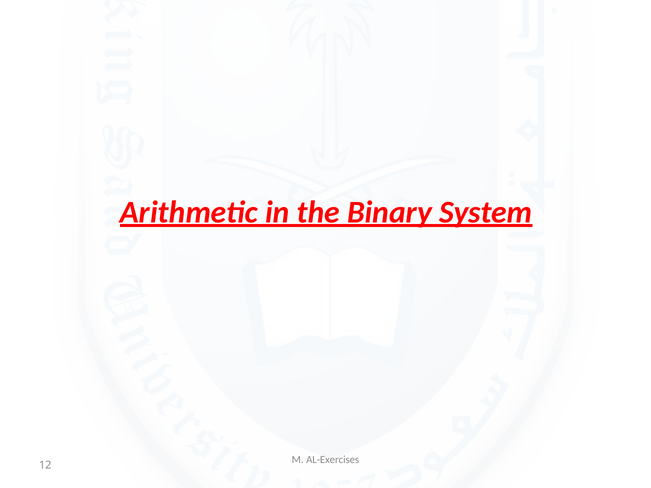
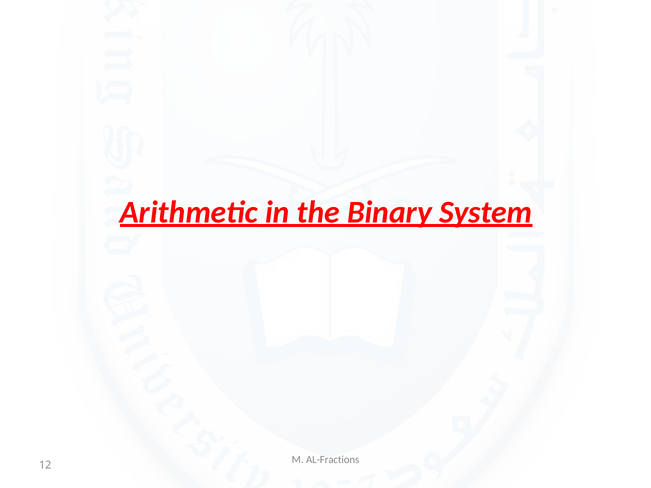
AL-Exercises: AL-Exercises -> AL-Fractions
